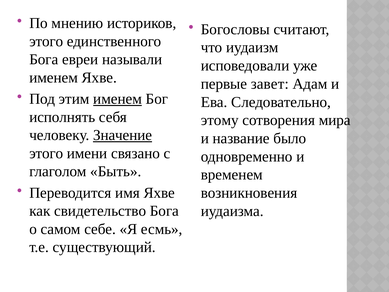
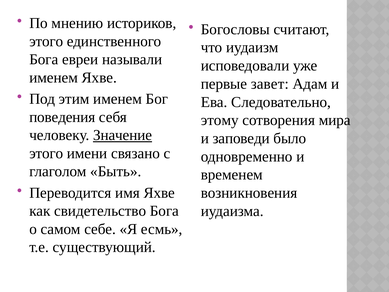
именем at (118, 99) underline: present -> none
исполнять: исполнять -> поведения
название: название -> заповеди
